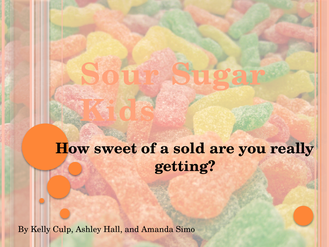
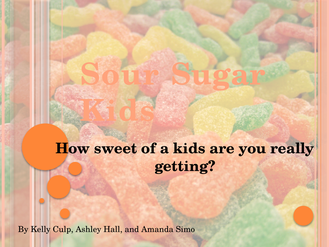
a sold: sold -> kids
